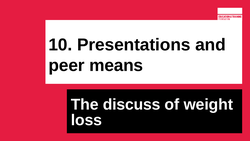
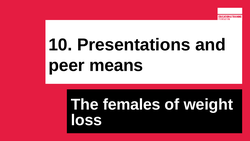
discuss: discuss -> females
